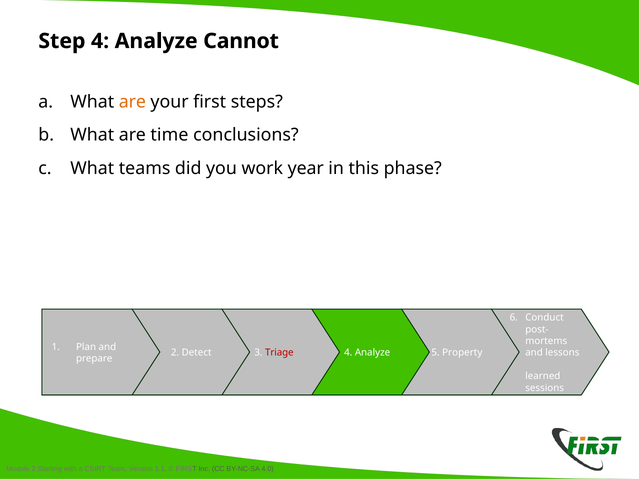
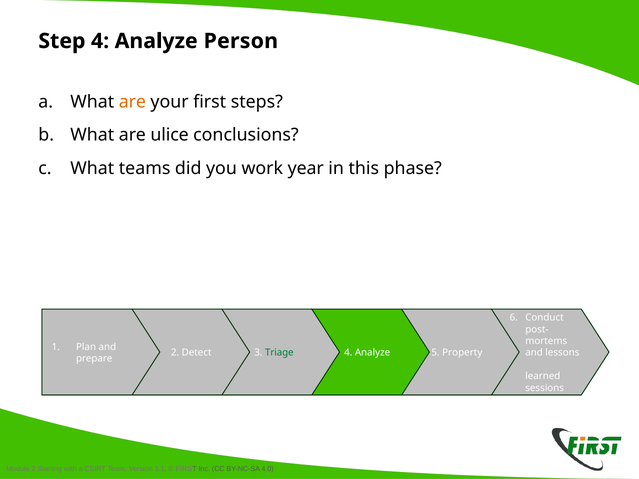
Cannot: Cannot -> Person
time: time -> ulice
Triage colour: red -> green
